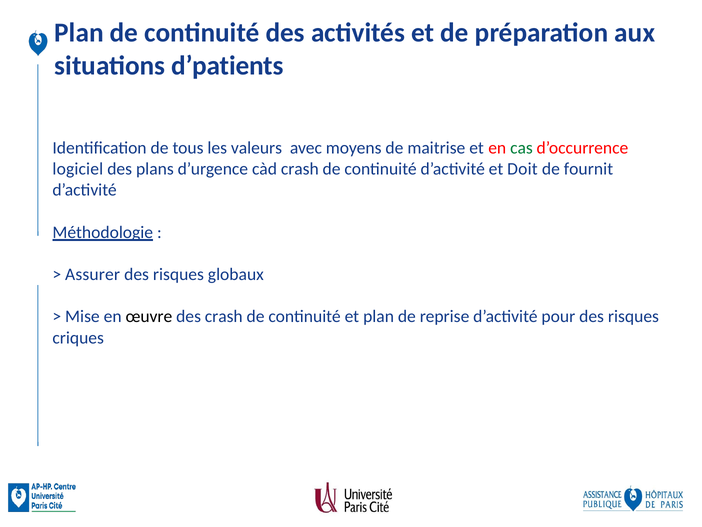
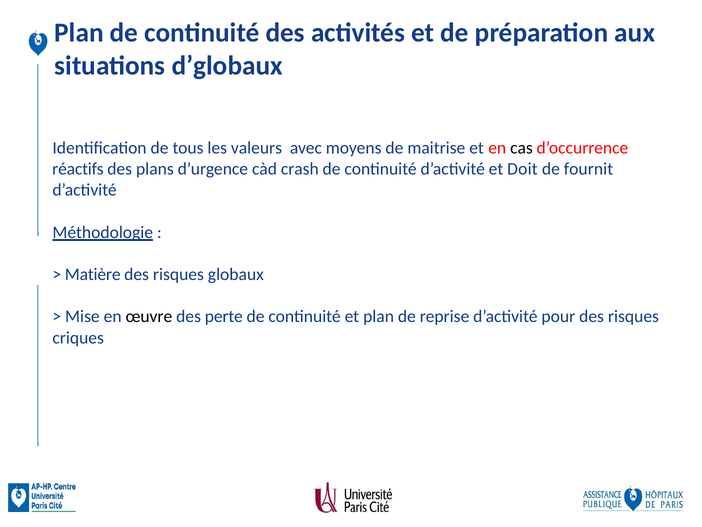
d’patients: d’patients -> d’globaux
cas colour: green -> black
logiciel: logiciel -> réactifs
Assurer: Assurer -> Matière
des crash: crash -> perte
